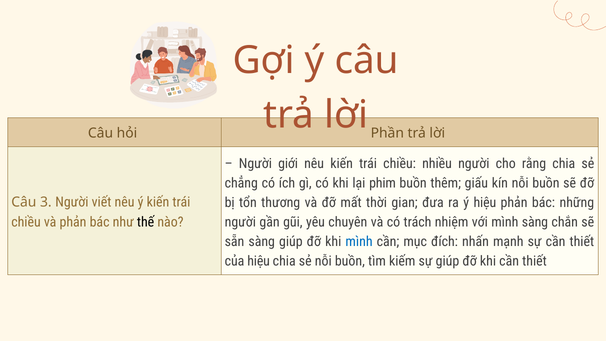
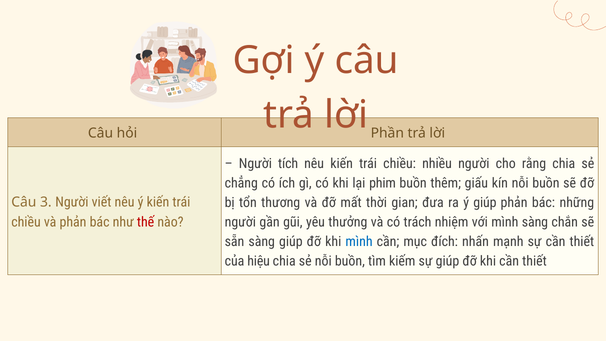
giới: giới -> tích
ý hiệu: hiệu -> giúp
thế colour: black -> red
chuyên: chuyên -> thưởng
